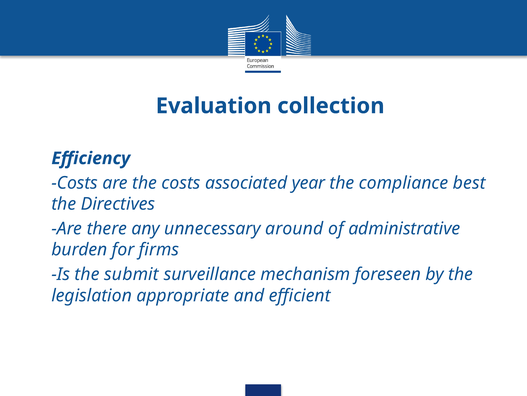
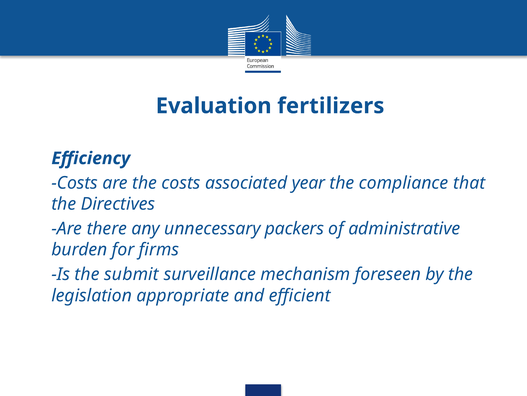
collection: collection -> fertilizers
best: best -> that
around: around -> packers
